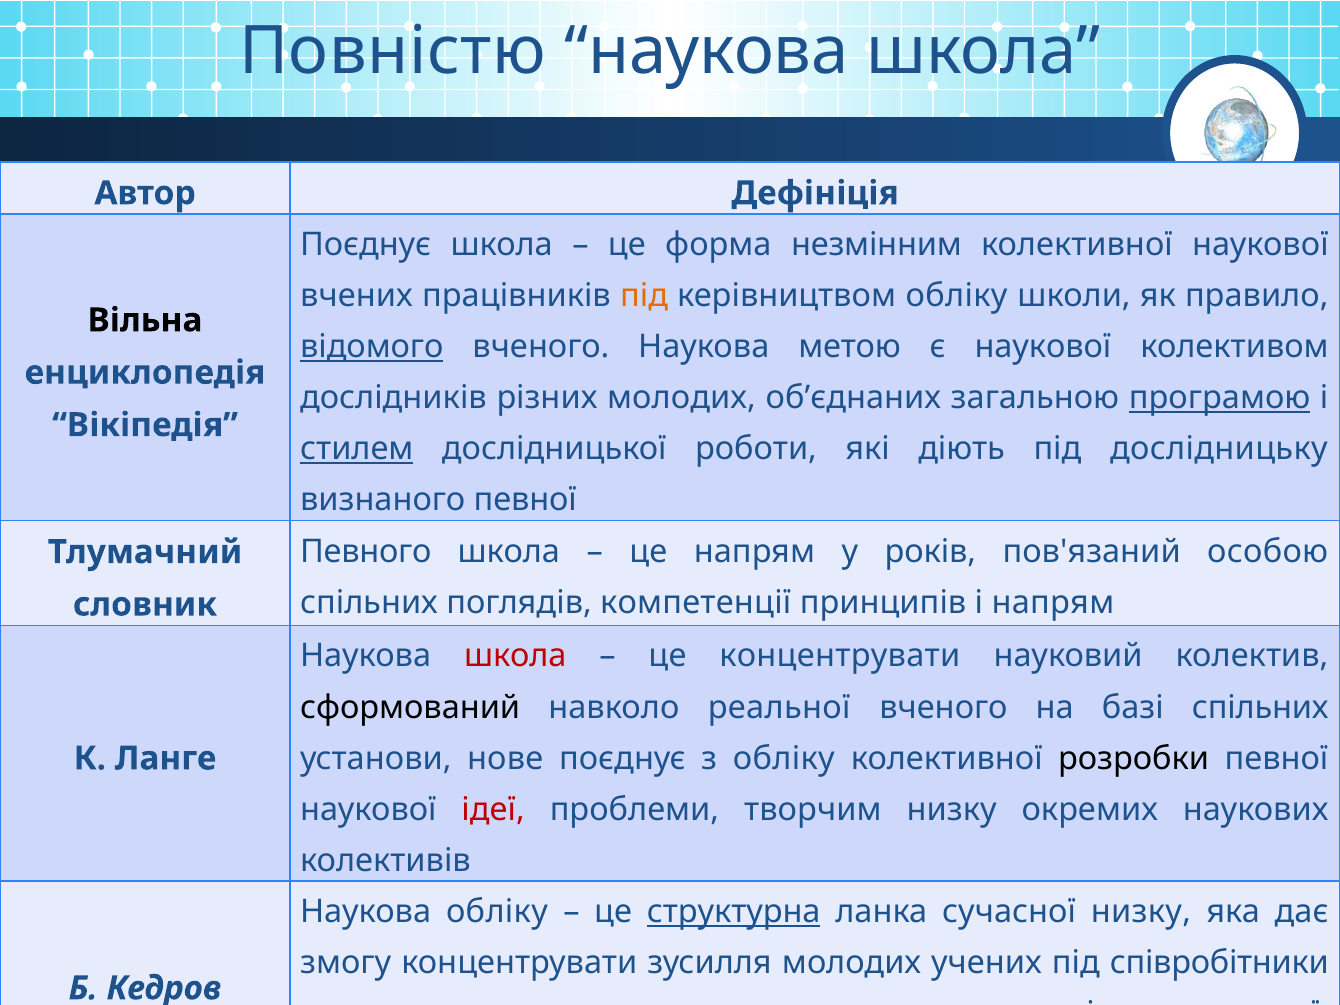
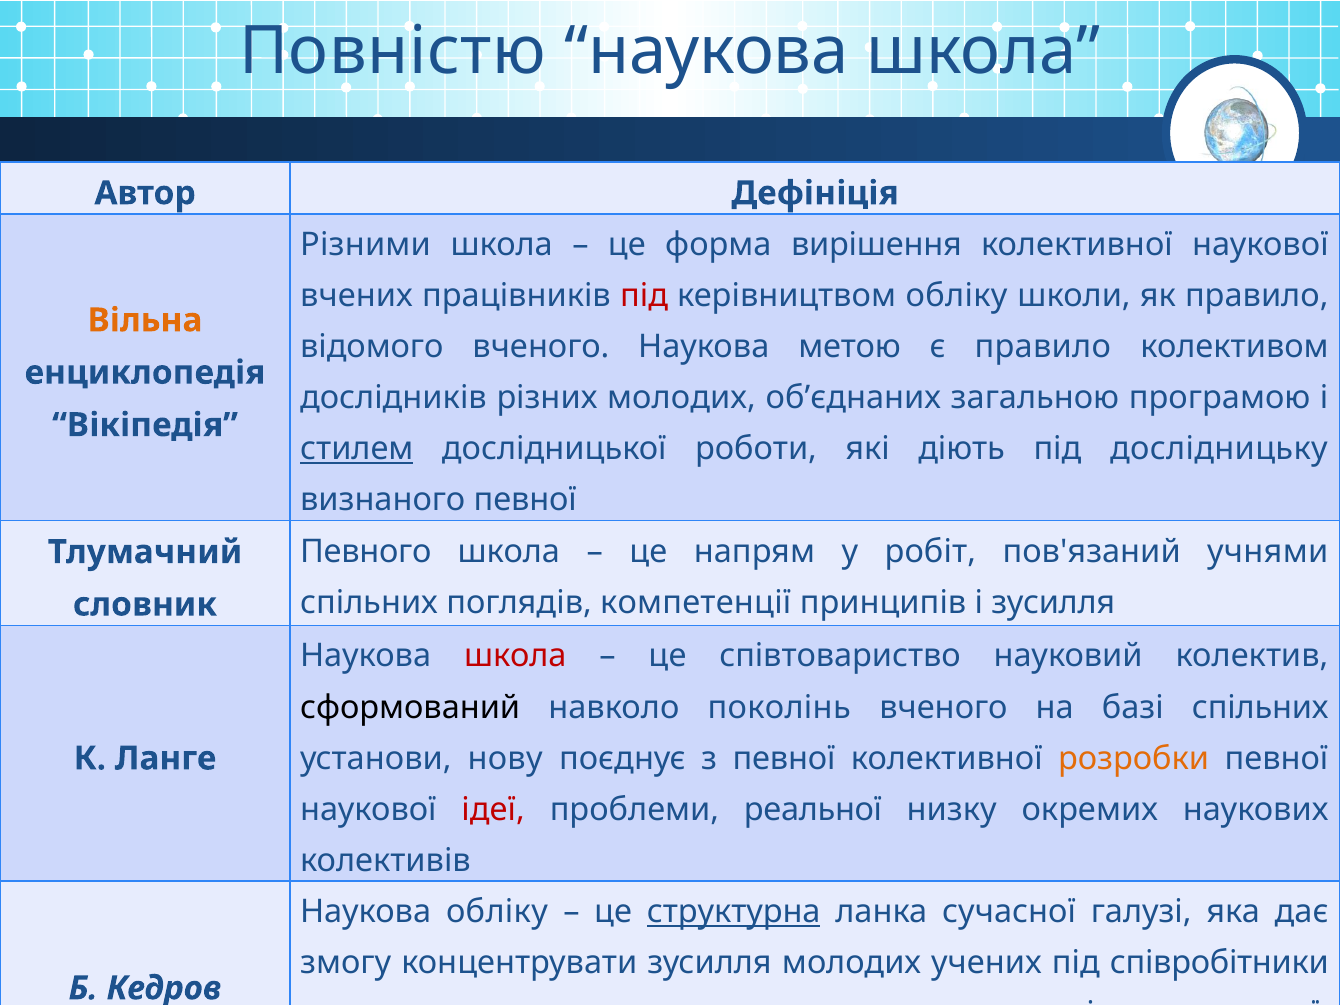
Поєднує at (366, 245): Поєднує -> Різними
форма незмінним: незмінним -> вирішення
під at (644, 296) colour: orange -> red
Вільна colour: black -> orange
відомого underline: present -> none
є наукової: наукової -> правило
програмою underline: present -> none
років: років -> робіт
особою: особою -> учнями
і напрям: напрям -> зусилля
це концентрувати: концентрувати -> співтовариство
реальної: реальної -> поколінь
нове: нове -> нову
з обліку: обліку -> певної
розробки colour: black -> orange
творчим: творчим -> реальної
сучасної низку: низку -> галузі
